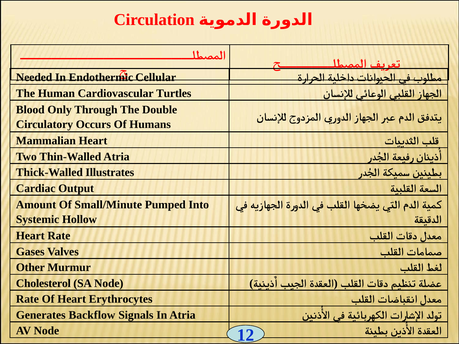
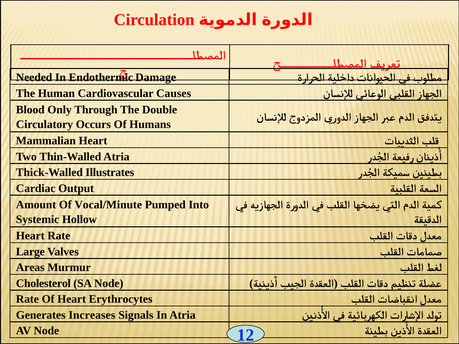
Cellular: Cellular -> Damage
Turtles: Turtles -> Causes
Small/Minute: Small/Minute -> Vocal/Minute
Gases: Gases -> Large
Other: Other -> Areas
Backflow: Backflow -> Increases
